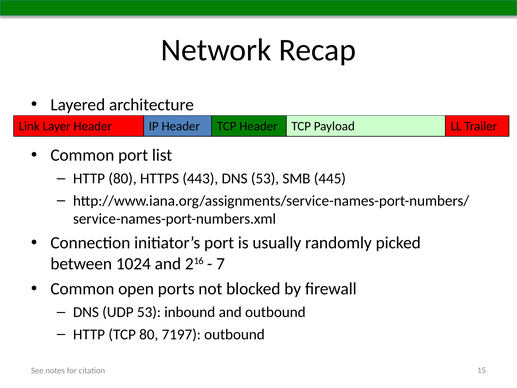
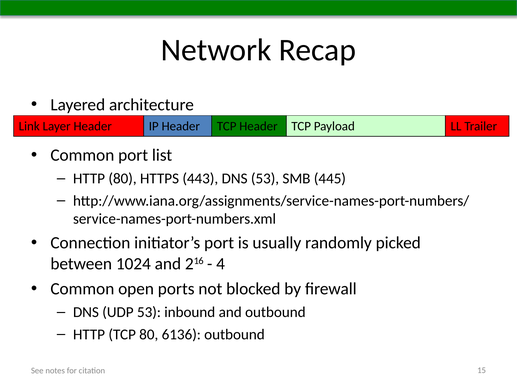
7: 7 -> 4
7197: 7197 -> 6136
